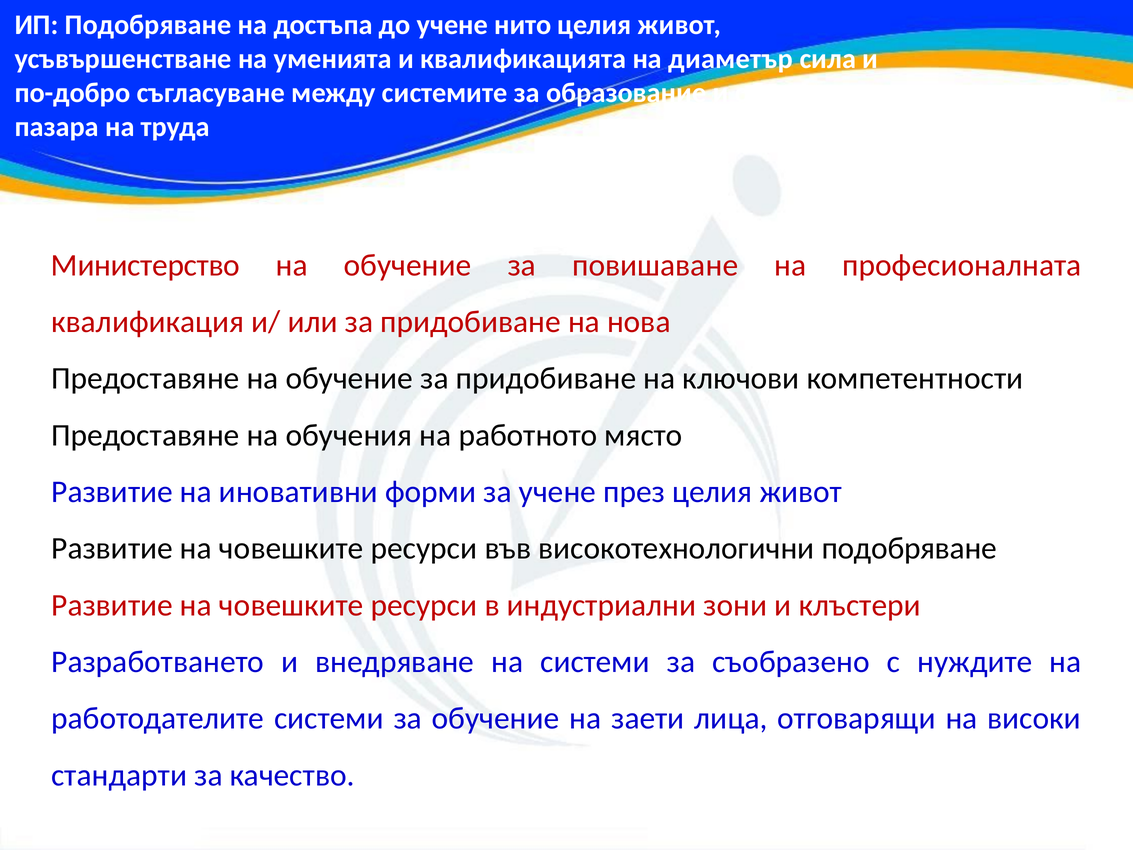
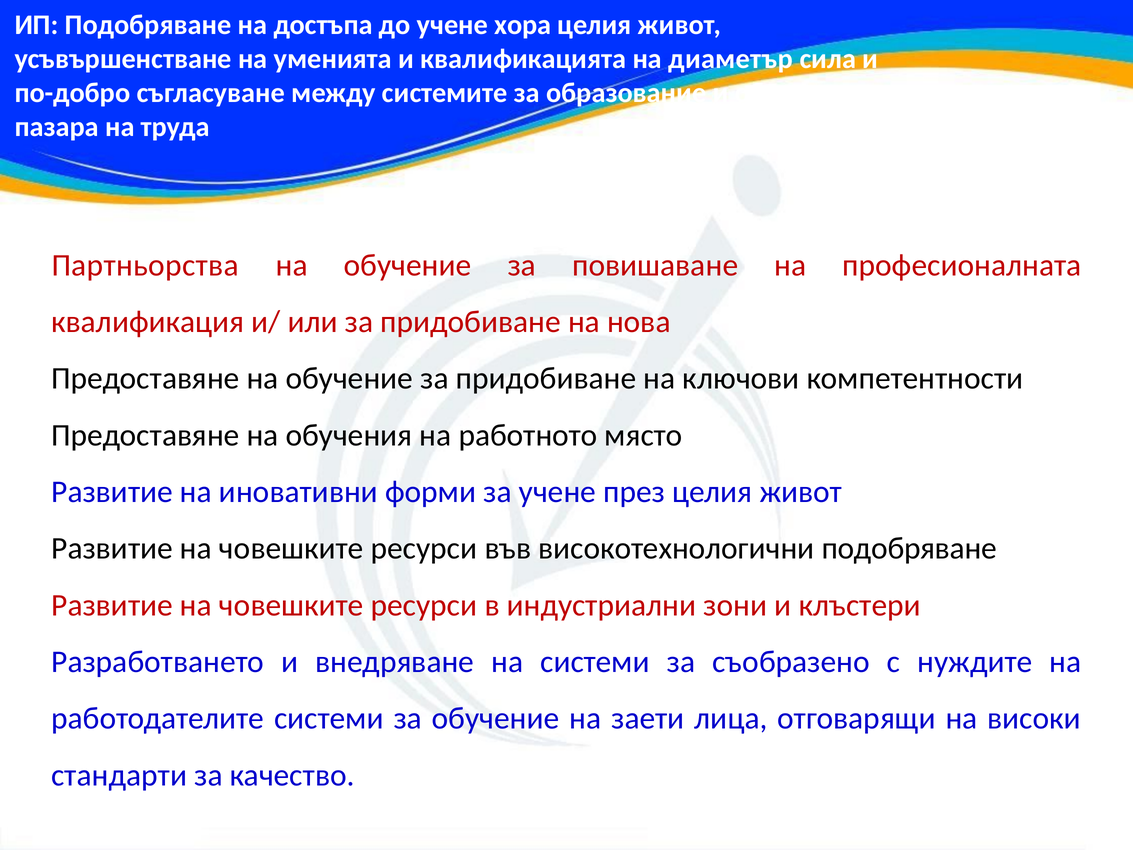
нито: нито -> хора
Министерство: Министерство -> Партньорства
